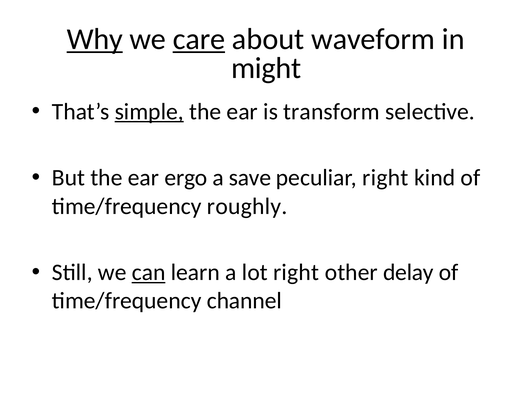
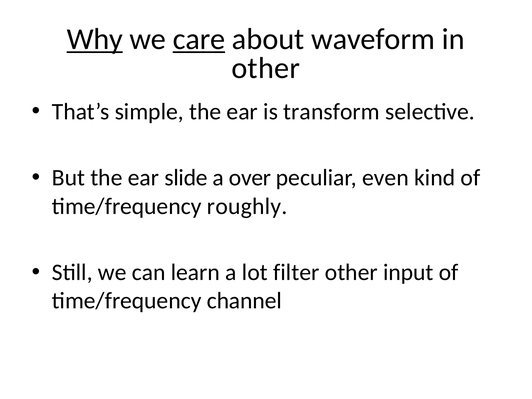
might at (266, 68): might -> other
simple underline: present -> none
ergo: ergo -> slide
save: save -> over
peculiar right: right -> even
can underline: present -> none
lot right: right -> filter
delay: delay -> input
